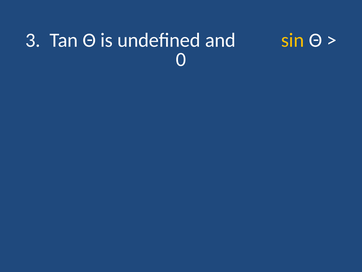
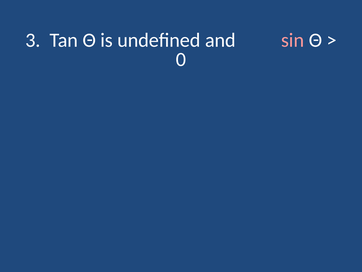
sin colour: yellow -> pink
